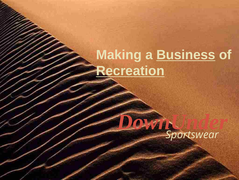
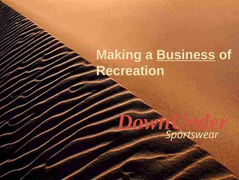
Recreation underline: present -> none
